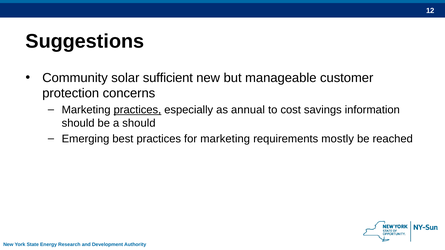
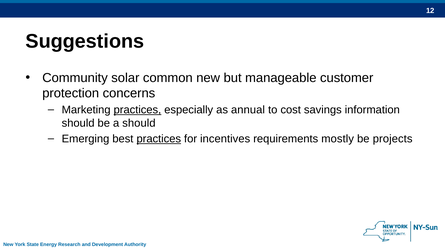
sufficient: sufficient -> common
practices at (159, 139) underline: none -> present
for marketing: marketing -> incentives
reached: reached -> projects
